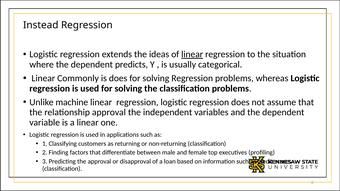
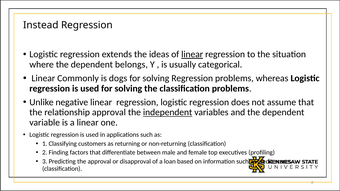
predicts: predicts -> belongs
is does: does -> dogs
machine: machine -> negative
independent underline: none -> present
